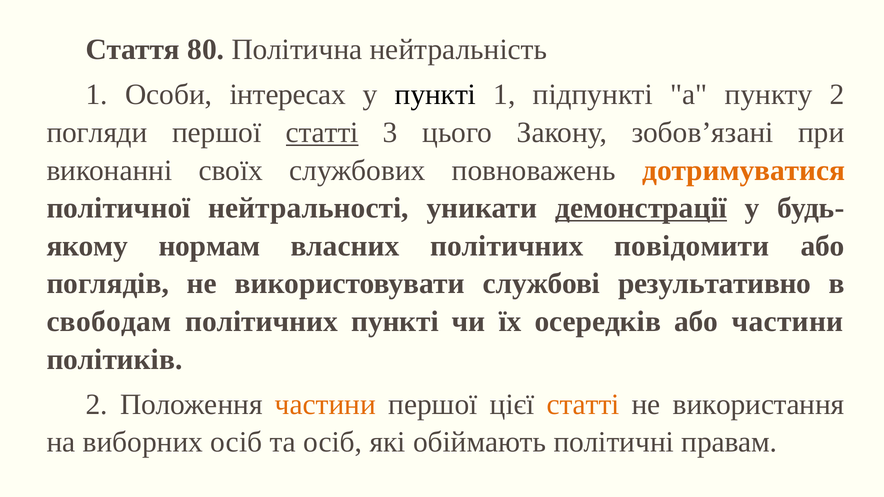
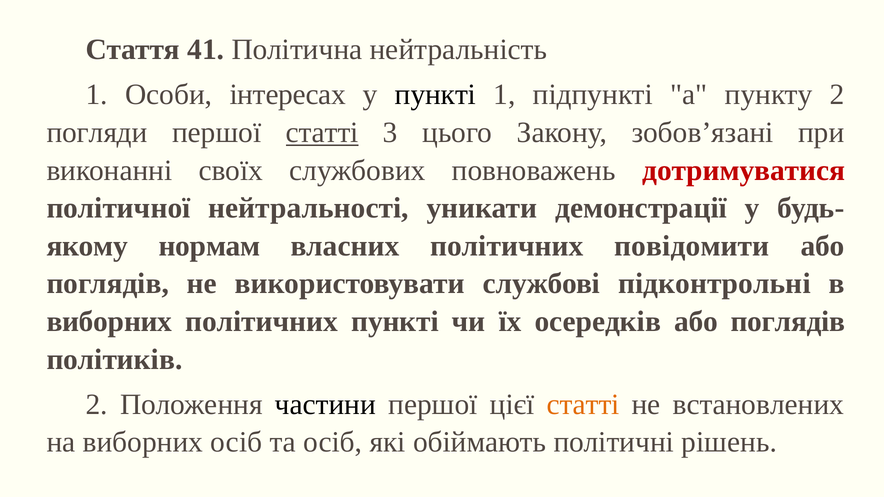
80: 80 -> 41
дотримуватися colour: orange -> red
демонстрації underline: present -> none
результативно: результативно -> підконтрольні
свободам at (109, 322): свободам -> виборних
осередків або частини: частини -> поглядів
частини at (325, 405) colour: orange -> black
використання: використання -> встановлених
правам: правам -> рішень
